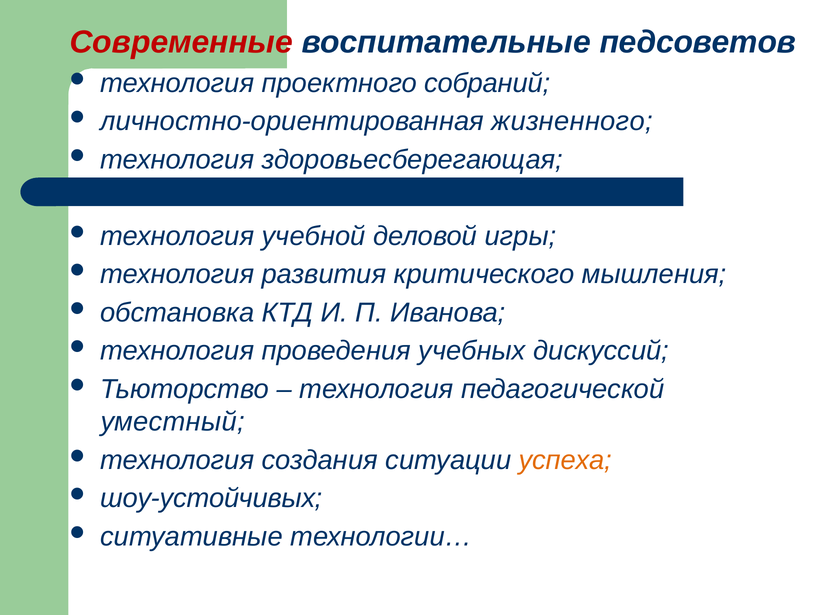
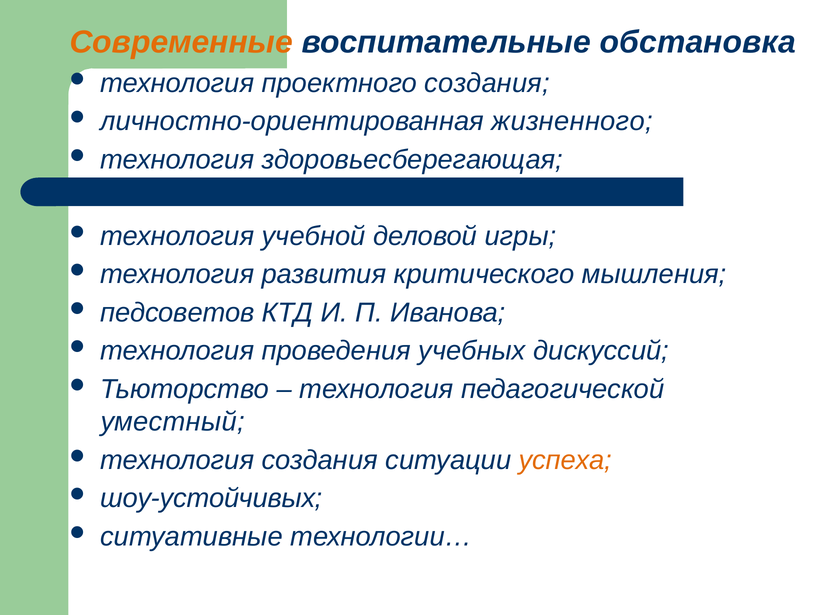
Современные colour: red -> orange
педсоветов: педсоветов -> обстановка
проектного собраний: собраний -> создания
обстановка: обстановка -> педсоветов
